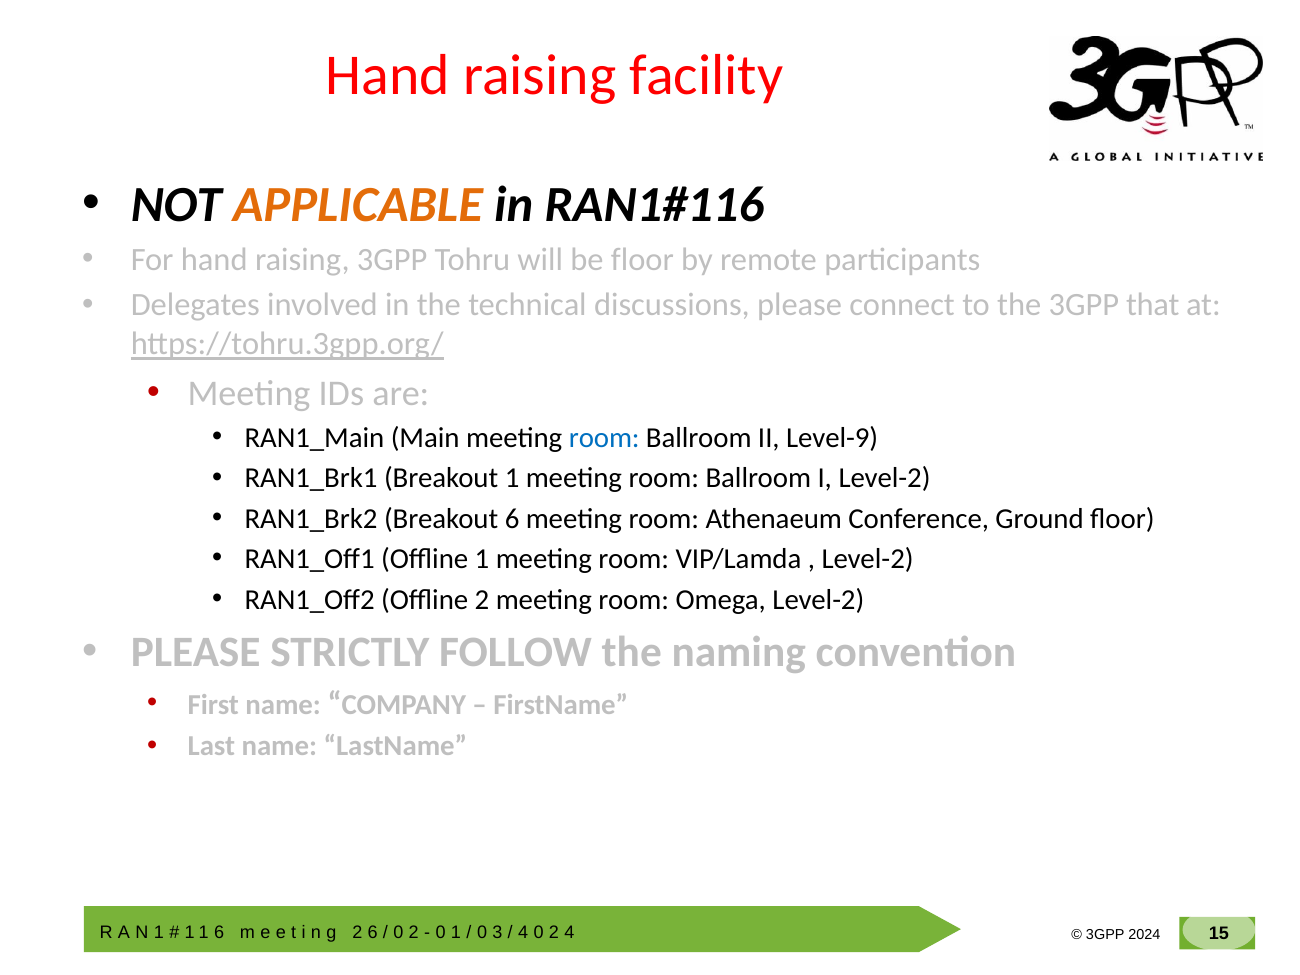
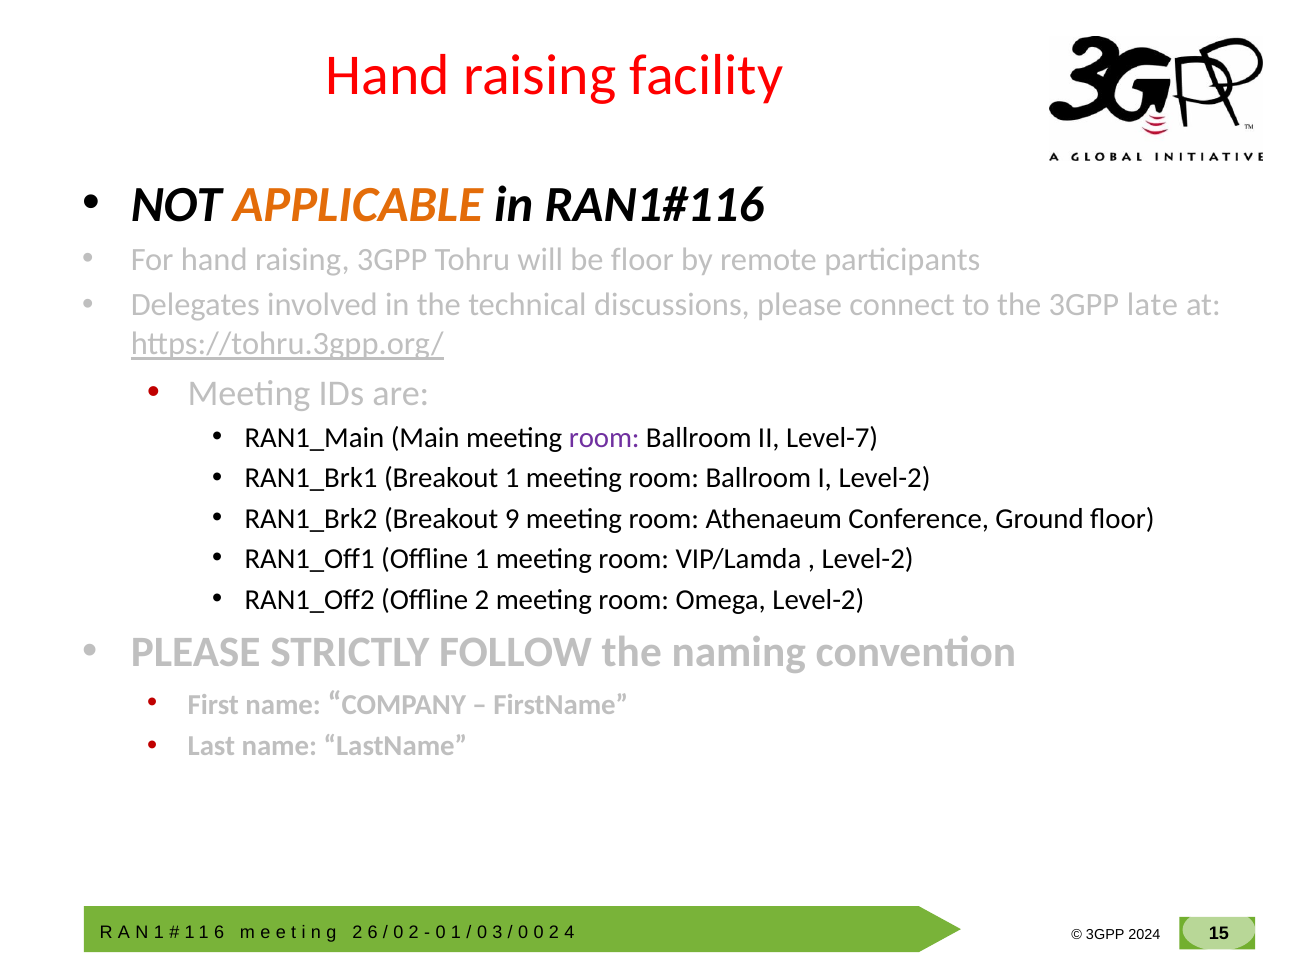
that: that -> late
room at (604, 438) colour: blue -> purple
Level-9: Level-9 -> Level-7
Breakout 6: 6 -> 9
4 at (523, 932): 4 -> 0
